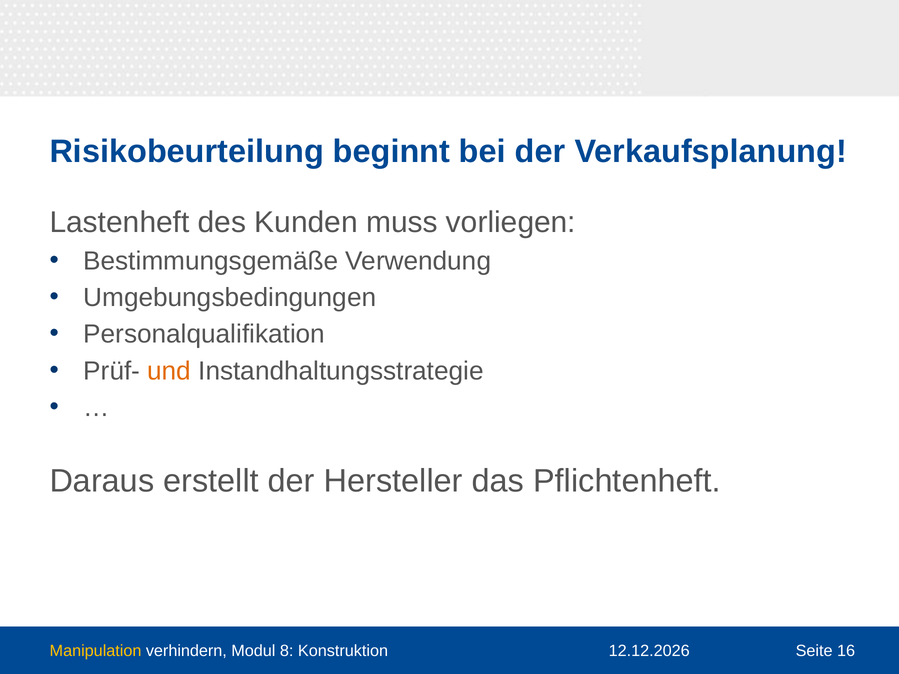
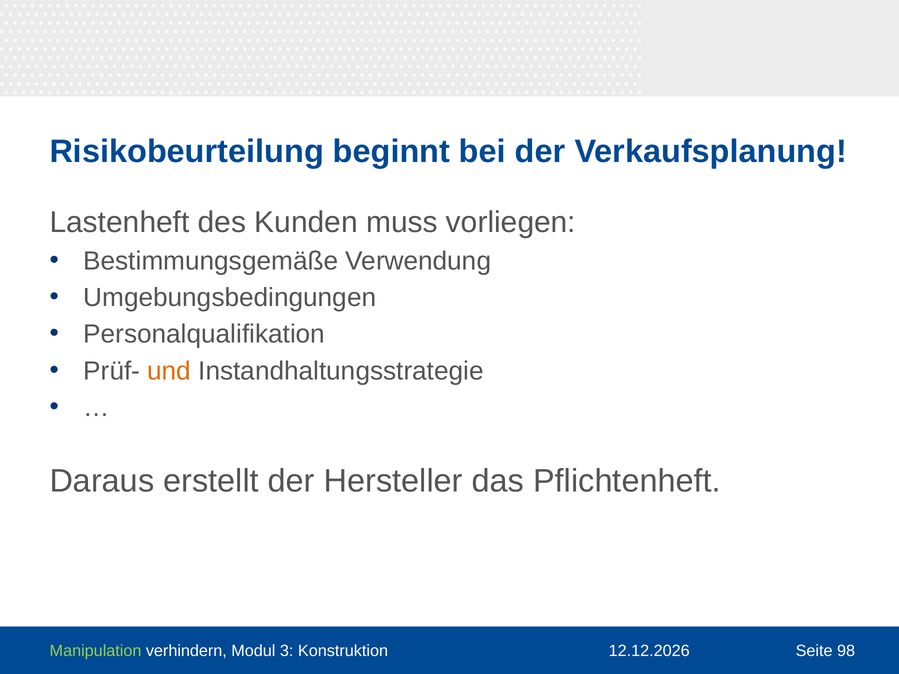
Manipulation colour: yellow -> light green
8: 8 -> 3
16: 16 -> 98
